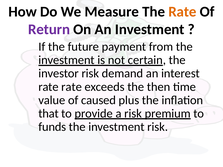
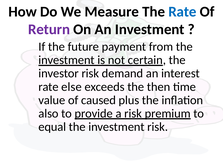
Rate at (182, 12) colour: orange -> blue
rate rate: rate -> else
that: that -> also
funds: funds -> equal
